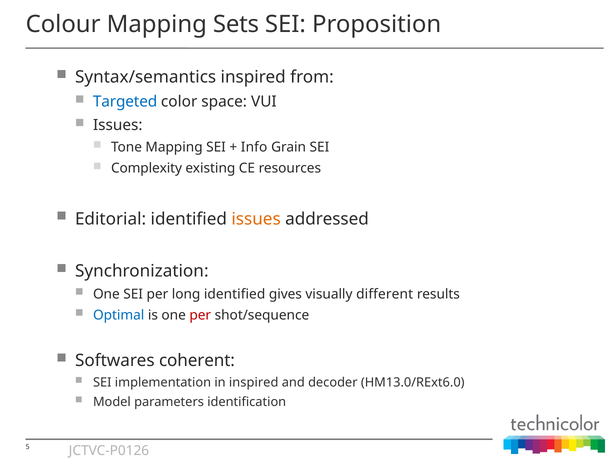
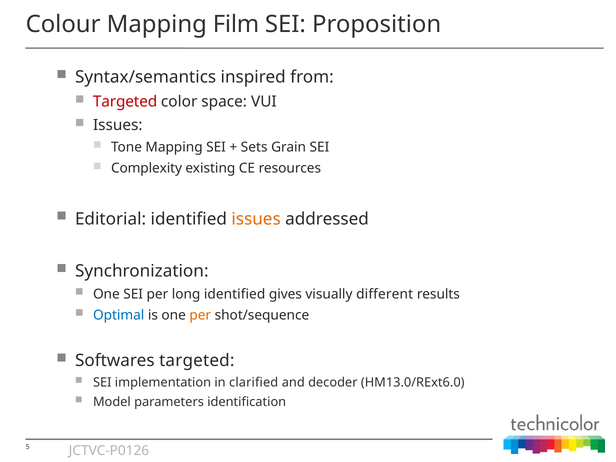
Sets: Sets -> Film
Targeted at (125, 102) colour: blue -> red
Info: Info -> Sets
per at (200, 315) colour: red -> orange
Softwares coherent: coherent -> targeted
in inspired: inspired -> clarified
